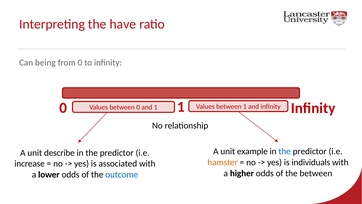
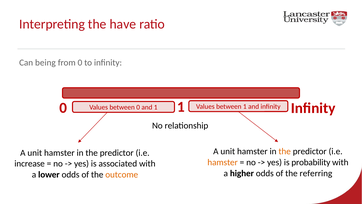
example at (252, 151): example -> hamster
the at (285, 151) colour: blue -> orange
describe at (59, 153): describe -> hamster
individuals: individuals -> probability
the between: between -> referring
outcome colour: blue -> orange
